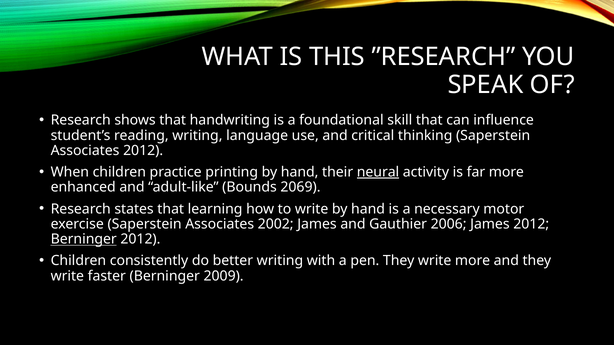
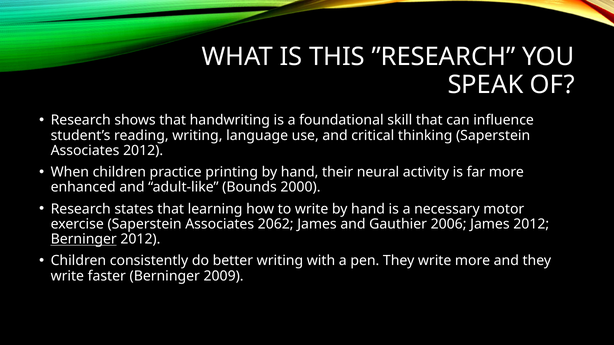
neural underline: present -> none
2069: 2069 -> 2000
2002: 2002 -> 2062
